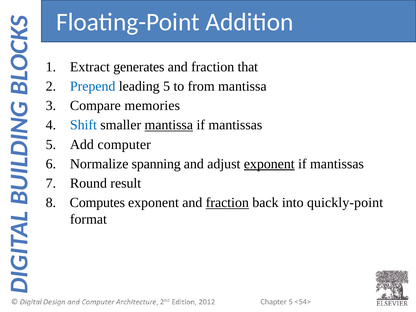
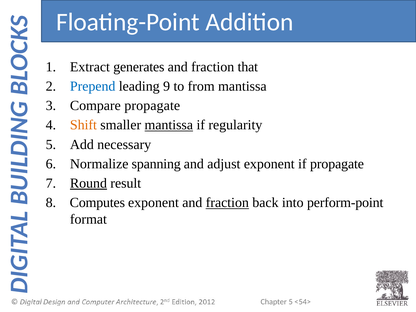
leading 5: 5 -> 9
Compare memories: memories -> propagate
Shift colour: blue -> orange
mantissas at (235, 125): mantissas -> regularity
computer: computer -> necessary
exponent at (269, 164) underline: present -> none
mantissas at (337, 164): mantissas -> propagate
Round underline: none -> present
quickly-point: quickly-point -> perform-point
